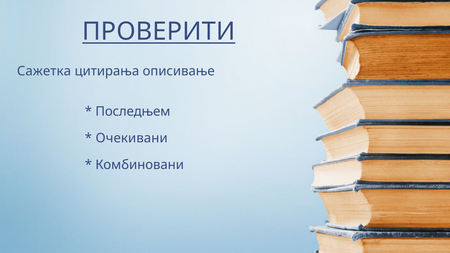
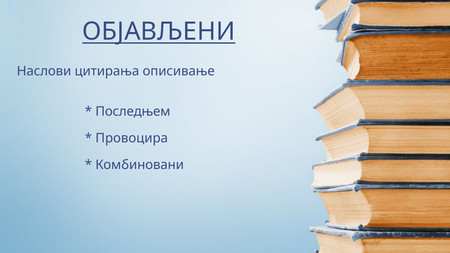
ПРОВЕРИТИ: ПРОВЕРИТИ -> ОБЈАВЉЕНИ
Сажетка: Сажетка -> Наслови
Очекивани: Очекивани -> Провоцира
